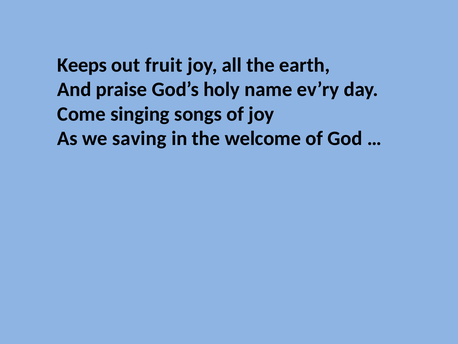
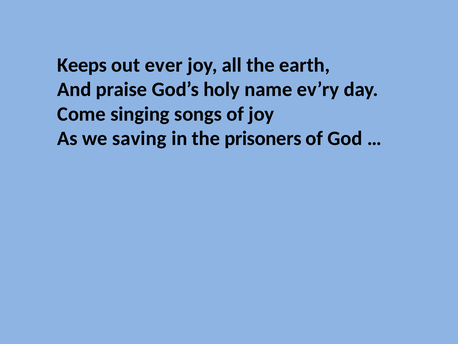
fruit: fruit -> ever
welcome: welcome -> prisoners
